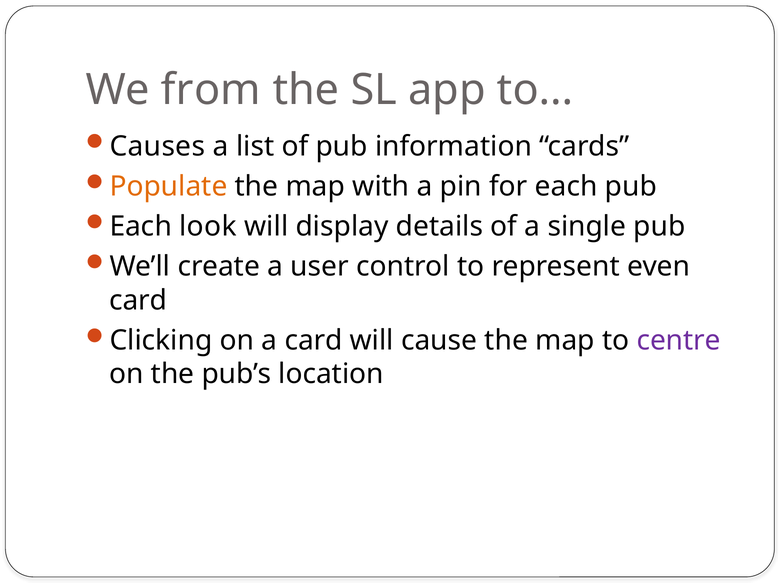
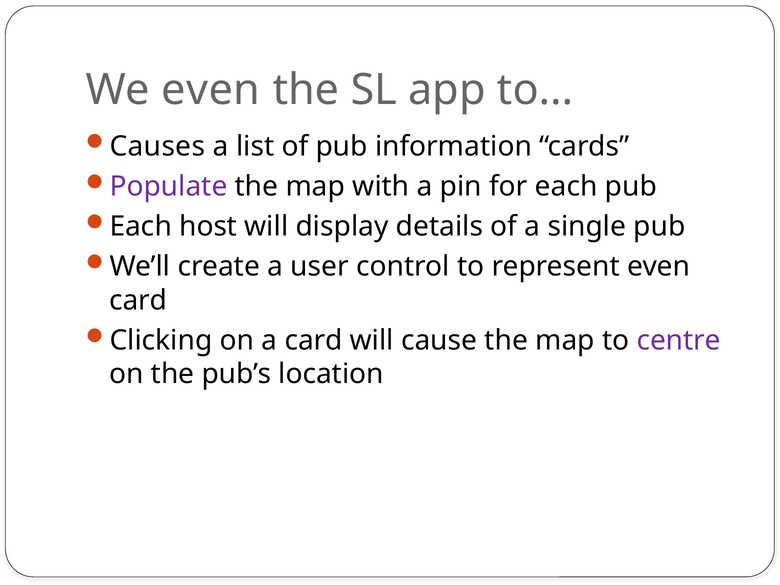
We from: from -> even
Populate colour: orange -> purple
look: look -> host
